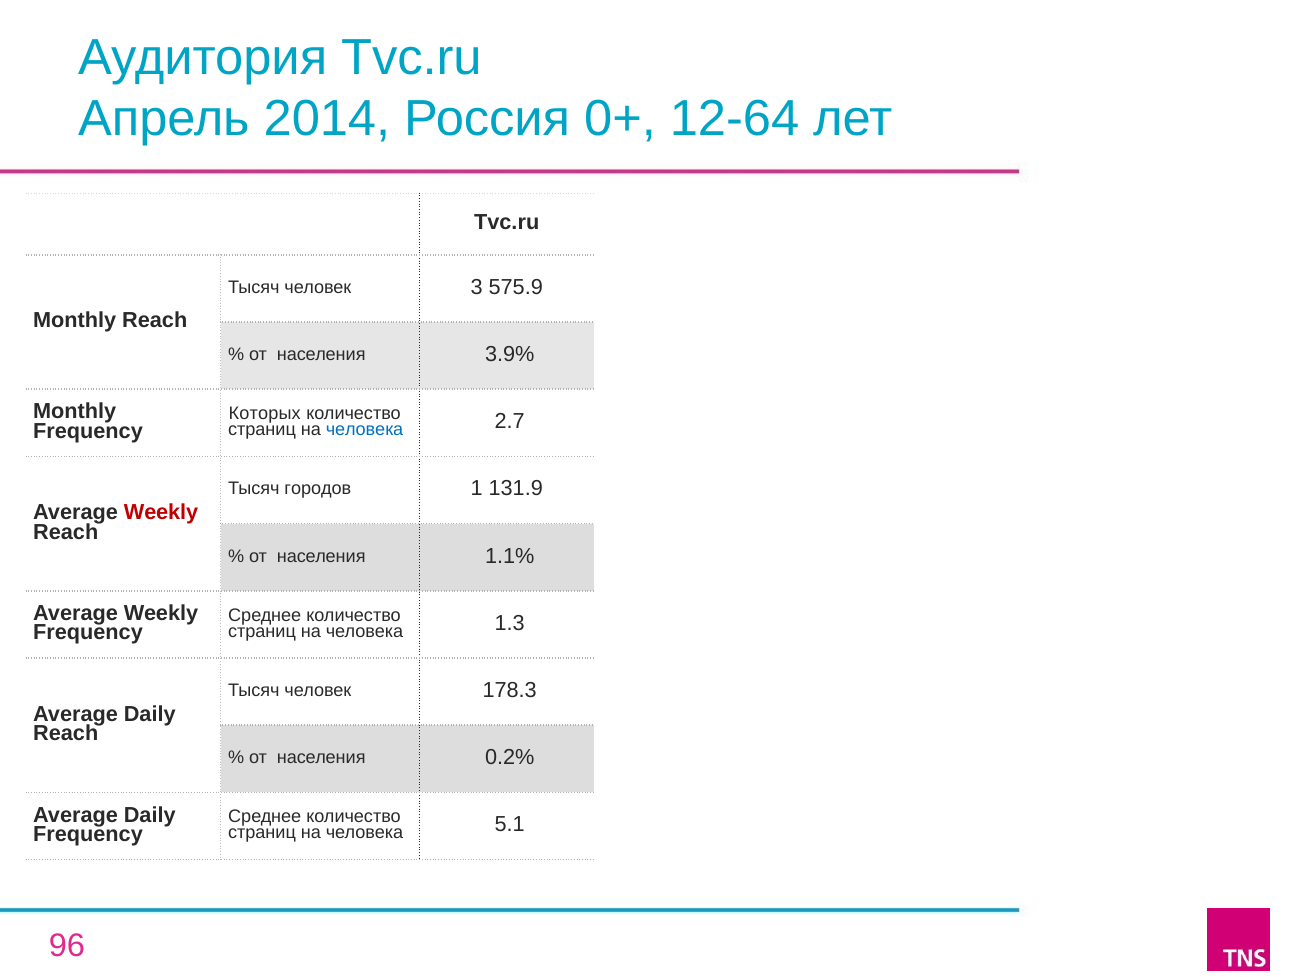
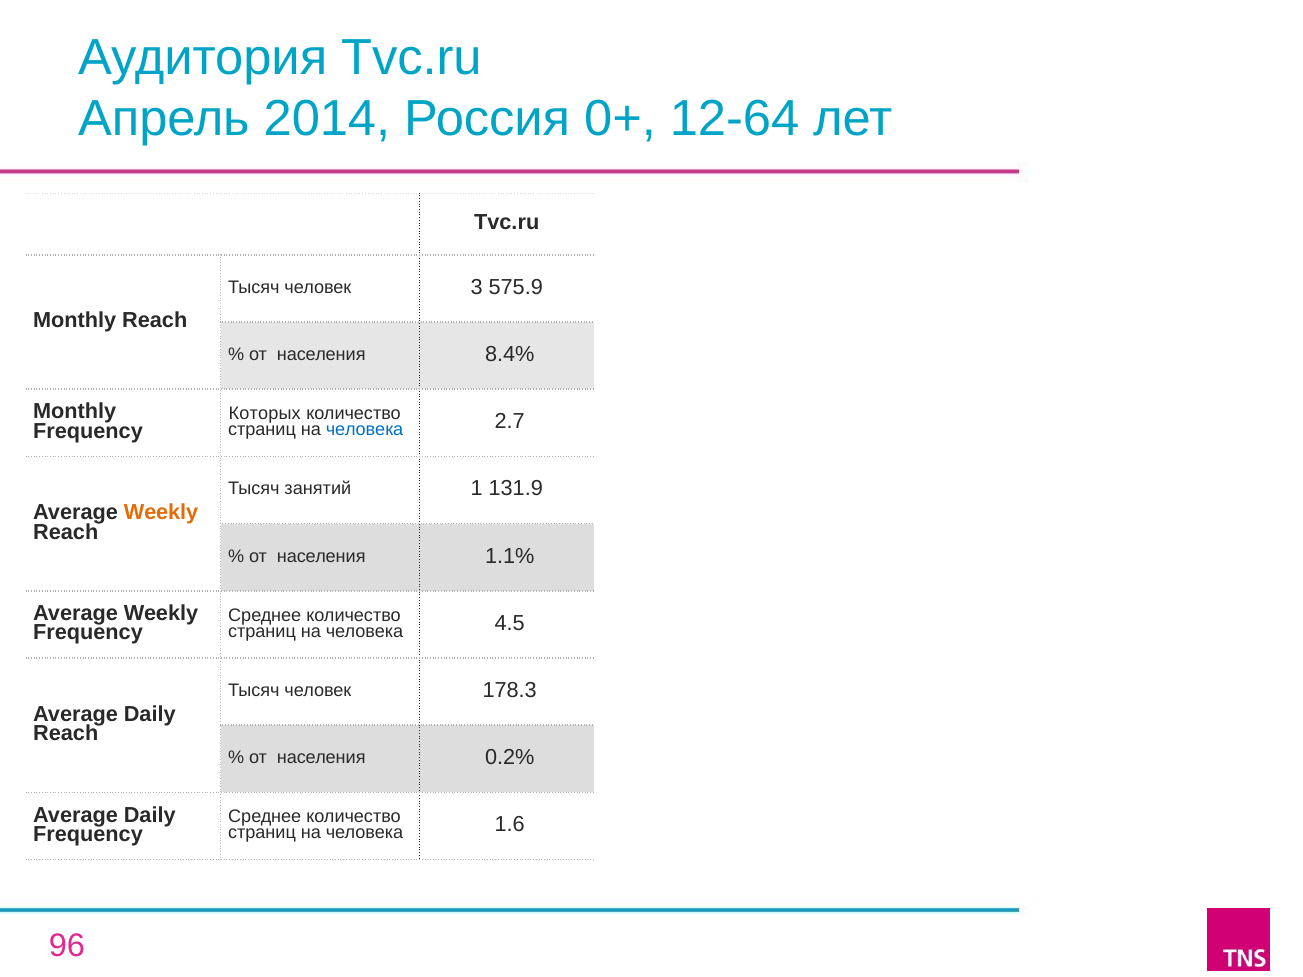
3.9%: 3.9% -> 8.4%
городов: городов -> занятий
Weekly at (161, 513) colour: red -> orange
1.3: 1.3 -> 4.5
5.1: 5.1 -> 1.6
